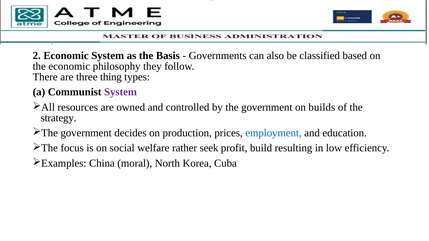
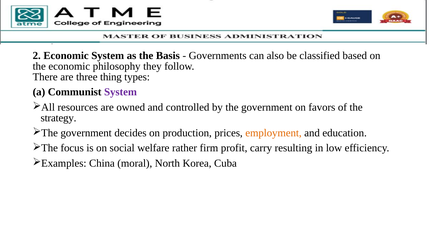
builds: builds -> favors
employment colour: blue -> orange
seek: seek -> firm
build: build -> carry
